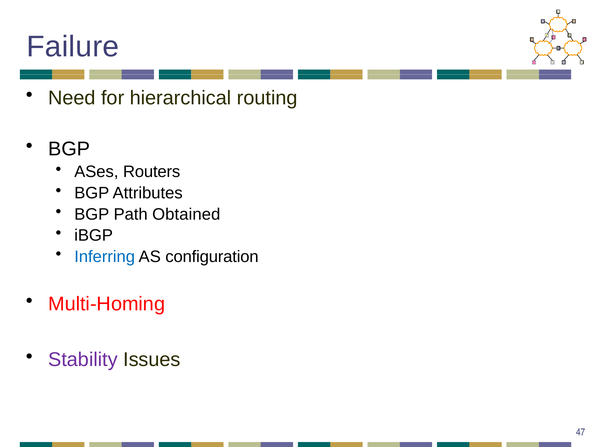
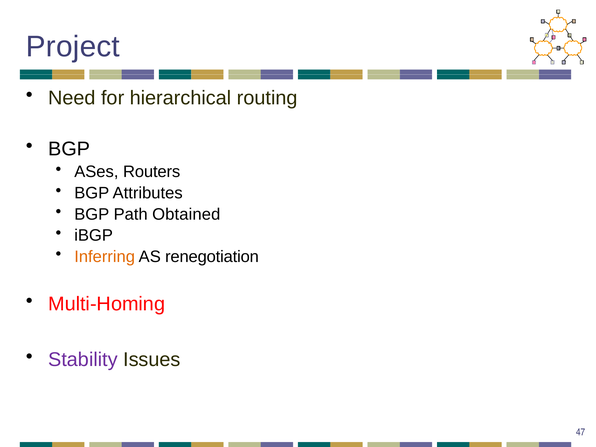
Failure: Failure -> Project
Inferring colour: blue -> orange
configuration: configuration -> renegotiation
